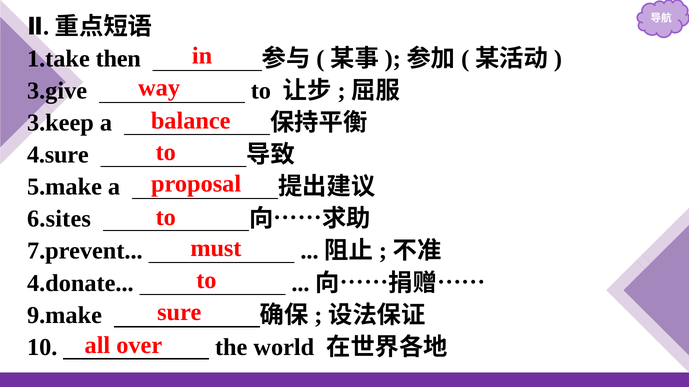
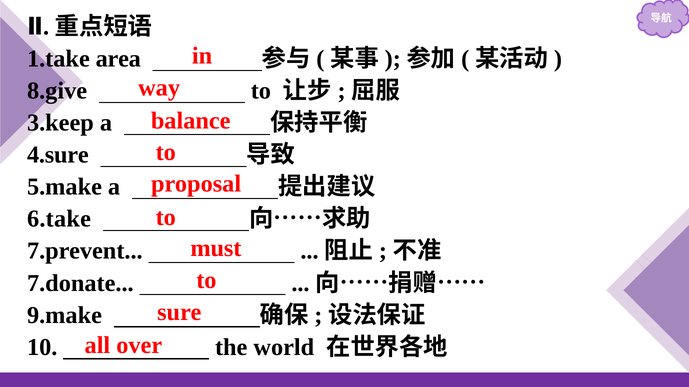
then: then -> area
3.give: 3.give -> 8.give
6.sites: 6.sites -> 6.take
4.donate: 4.donate -> 7.donate
